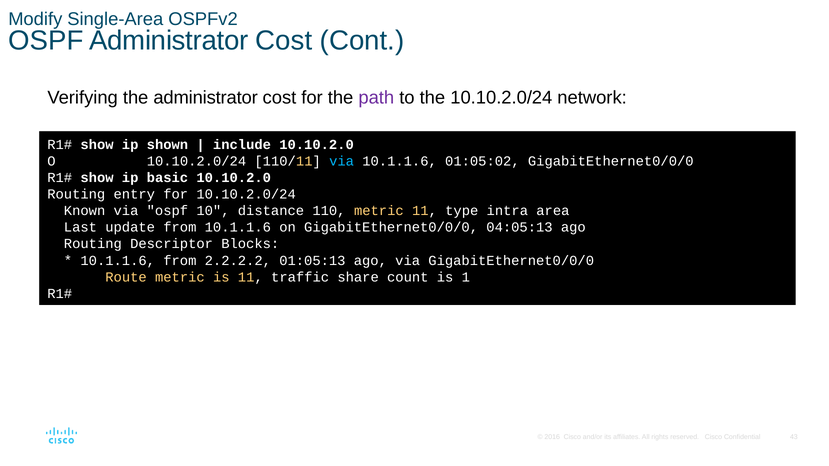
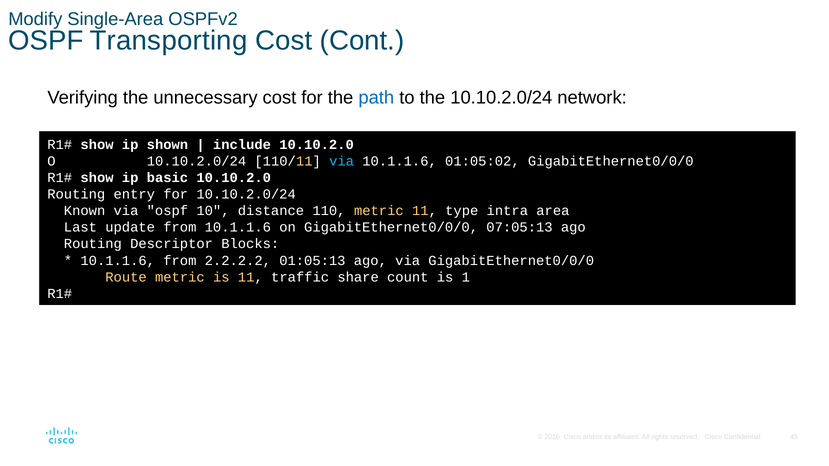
OSPF Administrator: Administrator -> Transporting
the administrator: administrator -> unnecessary
path colour: purple -> blue
04:05:13: 04:05:13 -> 07:05:13
